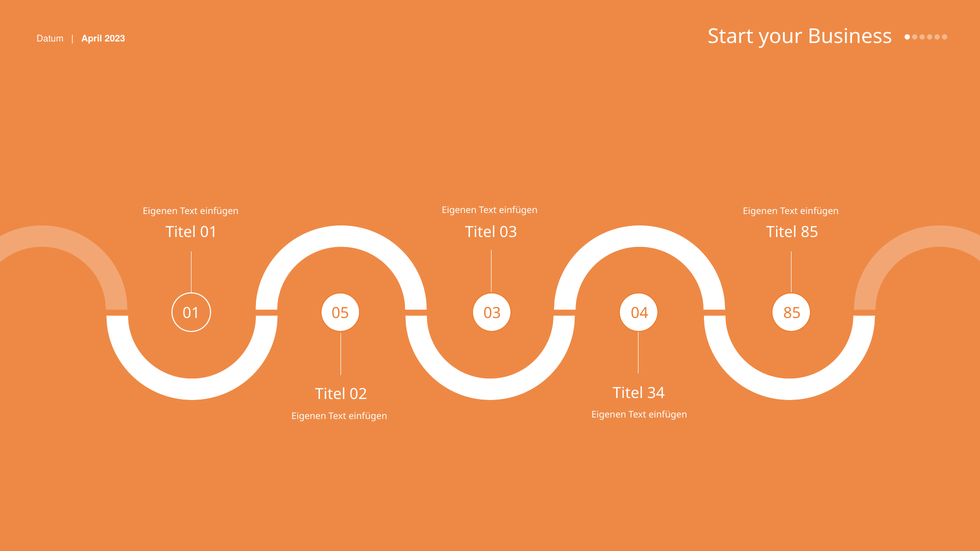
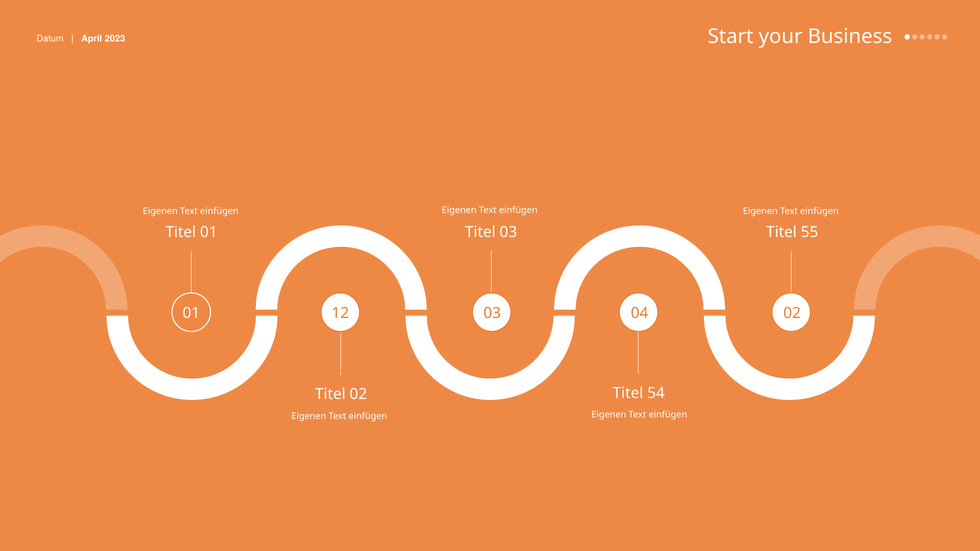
Titel 85: 85 -> 55
05: 05 -> 12
04 85: 85 -> 02
34: 34 -> 54
